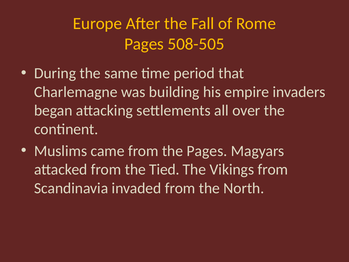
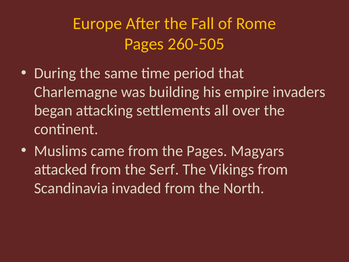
508-505: 508-505 -> 260-505
Tied: Tied -> Serf
